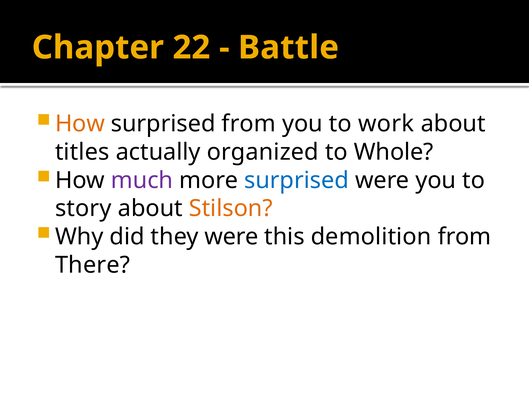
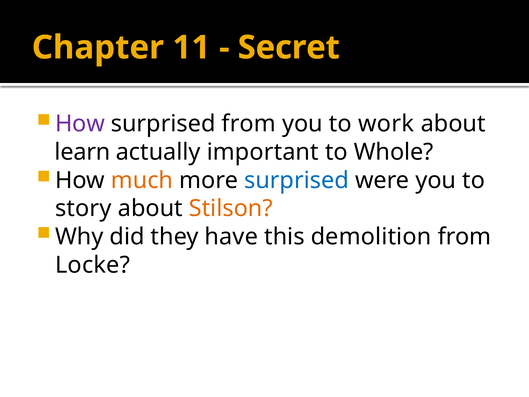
22: 22 -> 11
Battle: Battle -> Secret
How at (80, 124) colour: orange -> purple
titles: titles -> learn
organized: organized -> important
much colour: purple -> orange
they were: were -> have
There: There -> Locke
